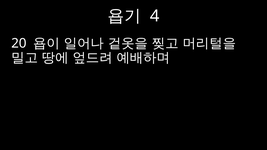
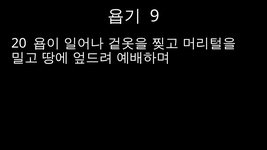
4: 4 -> 9
